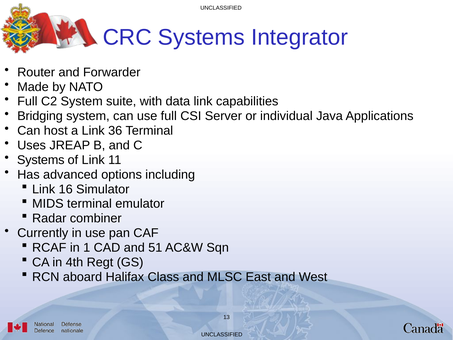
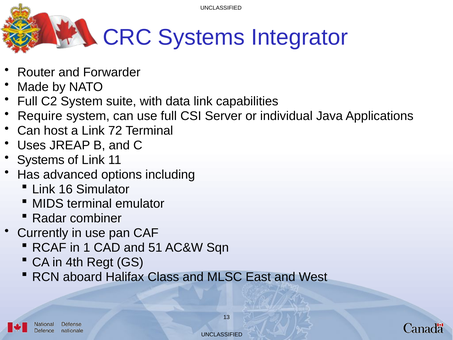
Bridging: Bridging -> Require
36: 36 -> 72
